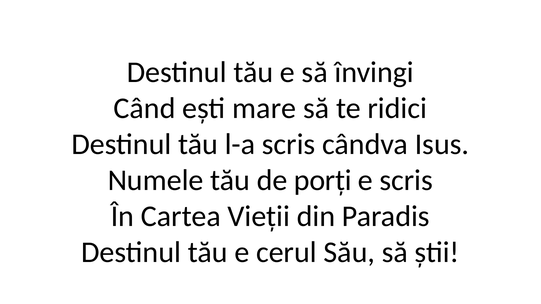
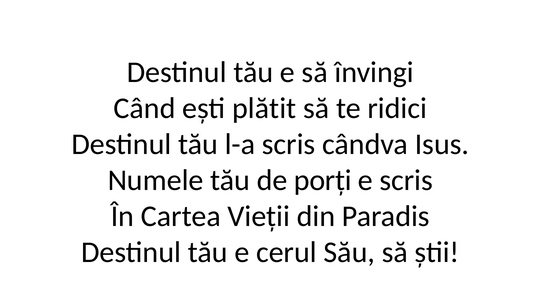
mare: mare -> plătit
